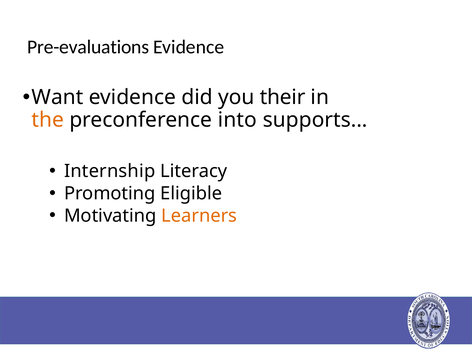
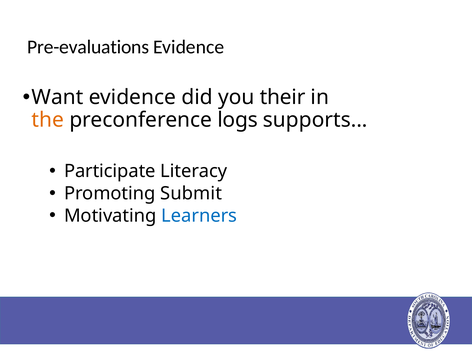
into: into -> logs
Internship: Internship -> Participate
Eligible: Eligible -> Submit
Learners colour: orange -> blue
